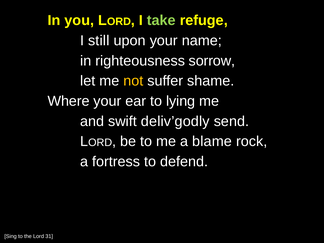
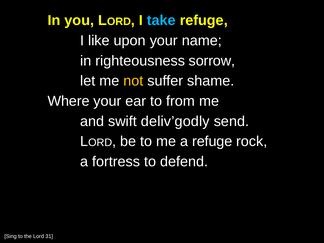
take colour: light green -> light blue
still: still -> like
lying: lying -> from
a blame: blame -> refuge
